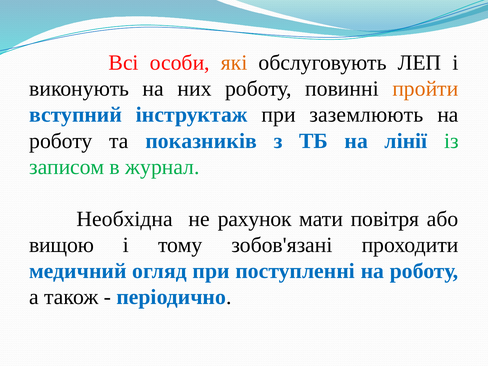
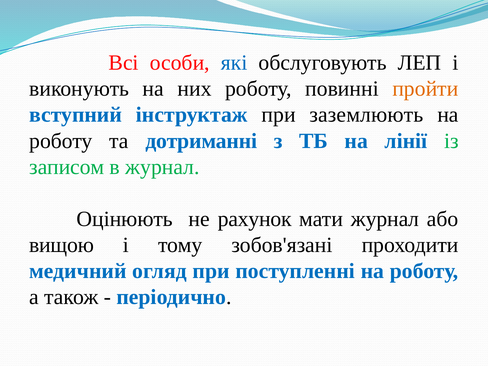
які colour: orange -> blue
показників: показників -> дотриманні
Необхідна: Необхідна -> Оцінюють
мати повітря: повітря -> журнал
